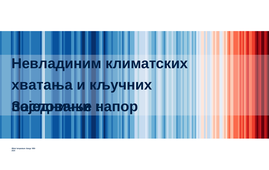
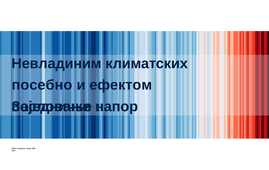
хватања: хватања -> посебно
кључних: кључних -> ефектом
